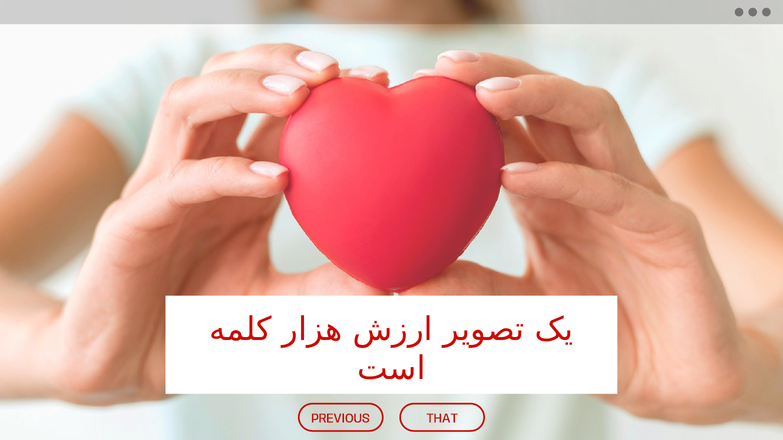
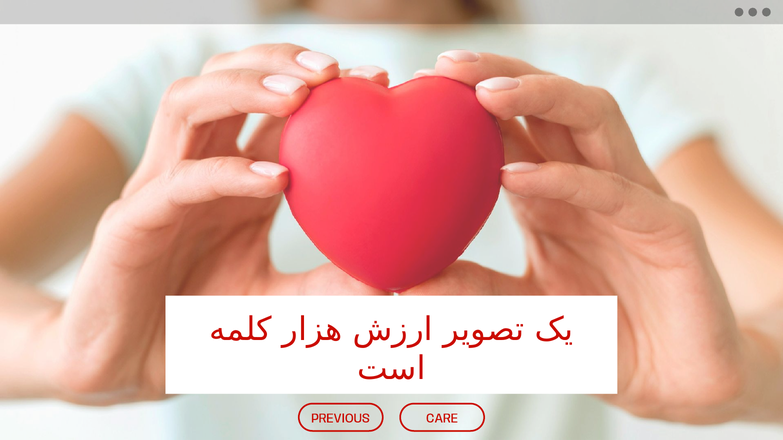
THAT: THAT -> CARE
